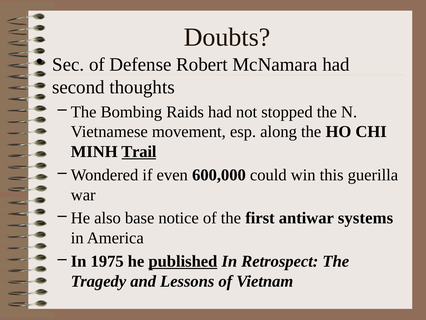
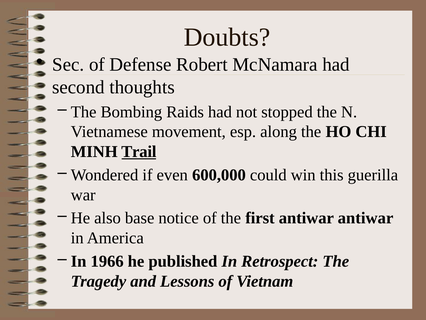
antiwar systems: systems -> antiwar
1975: 1975 -> 1966
published underline: present -> none
